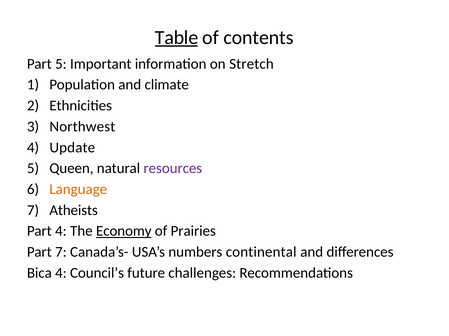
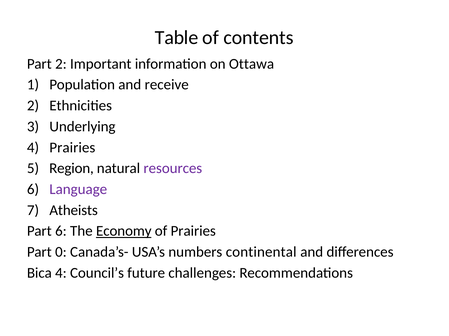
Table underline: present -> none
Part 5: 5 -> 2
Stretch: Stretch -> Ottawa
climate: climate -> receive
Northwest: Northwest -> Underlying
4 Update: Update -> Prairies
Queen: Queen -> Region
Language colour: orange -> purple
Part 4: 4 -> 6
Part 7: 7 -> 0
